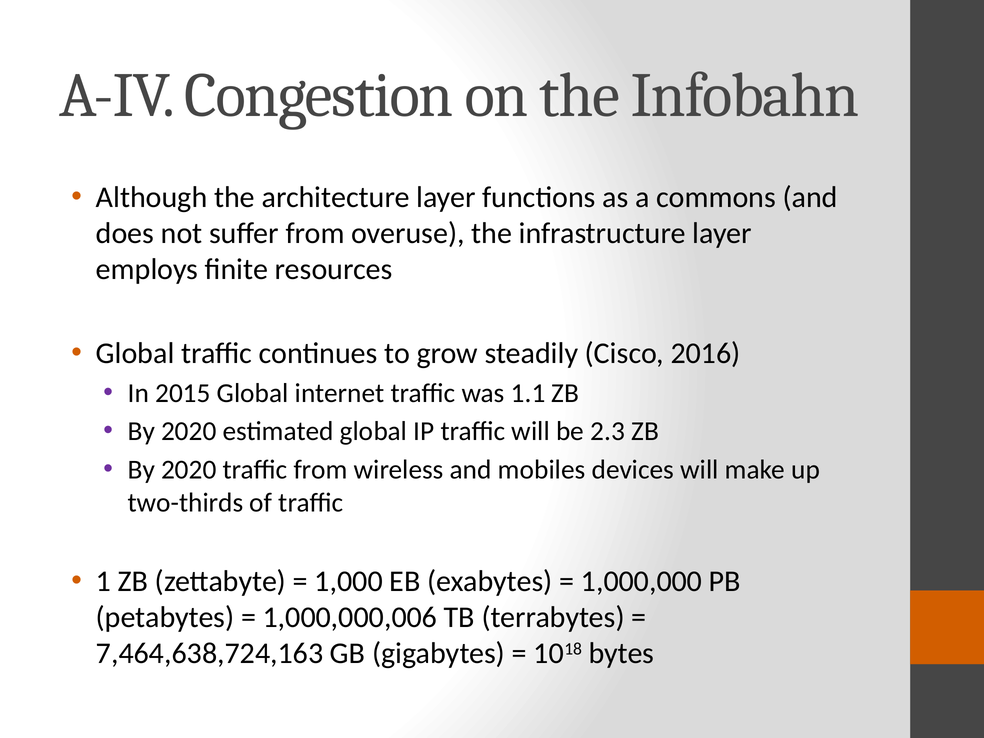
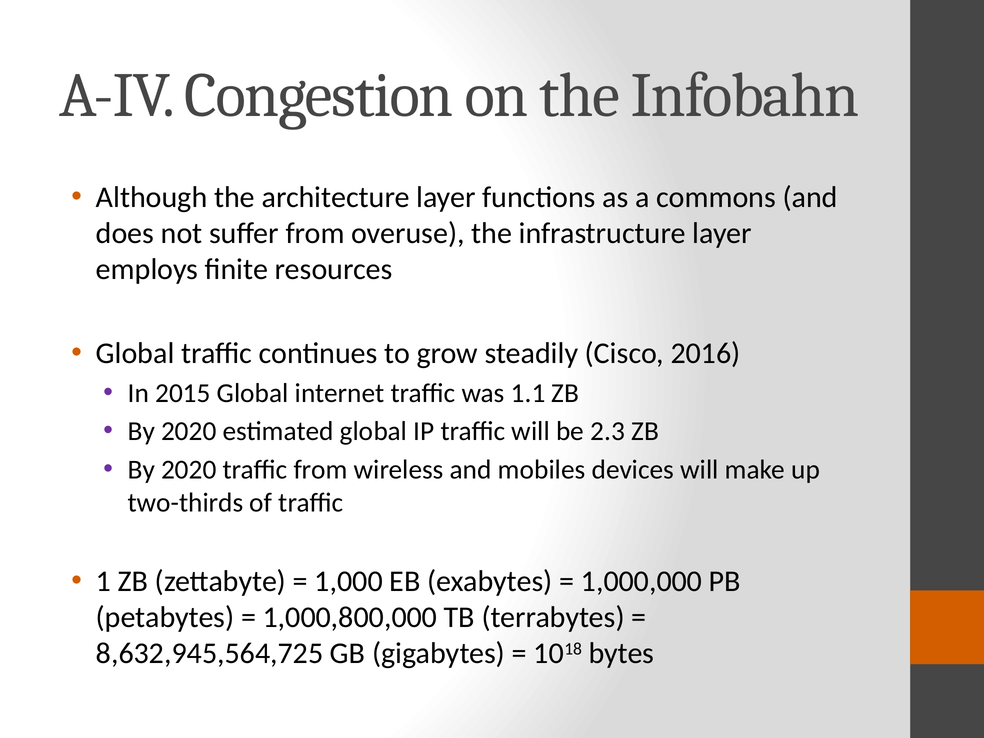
1,000,000,006: 1,000,000,006 -> 1,000,800,000
7,464,638,724,163: 7,464,638,724,163 -> 8,632,945,564,725
